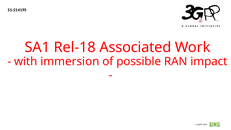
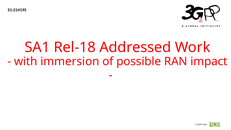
Associated: Associated -> Addressed
